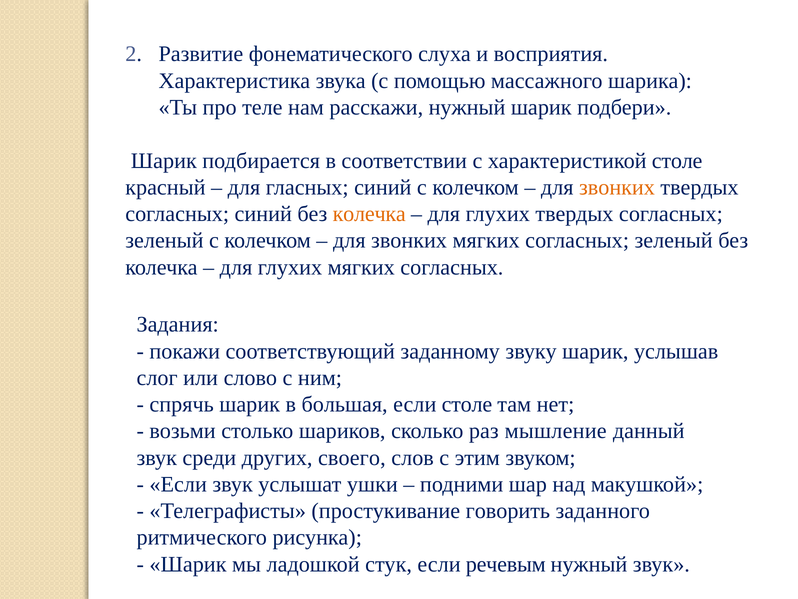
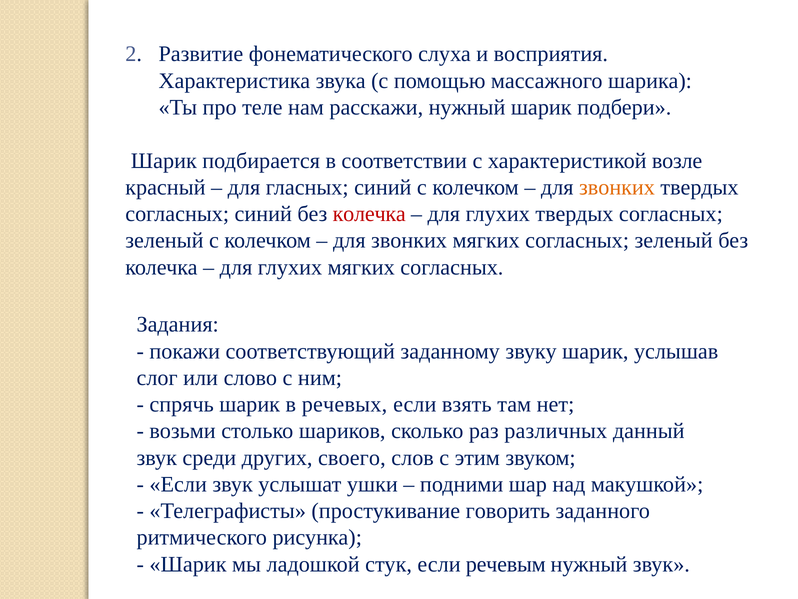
характеристикой столе: столе -> возле
колечка at (369, 214) colour: orange -> red
большая: большая -> речевых
если столе: столе -> взять
мышление: мышление -> различных
